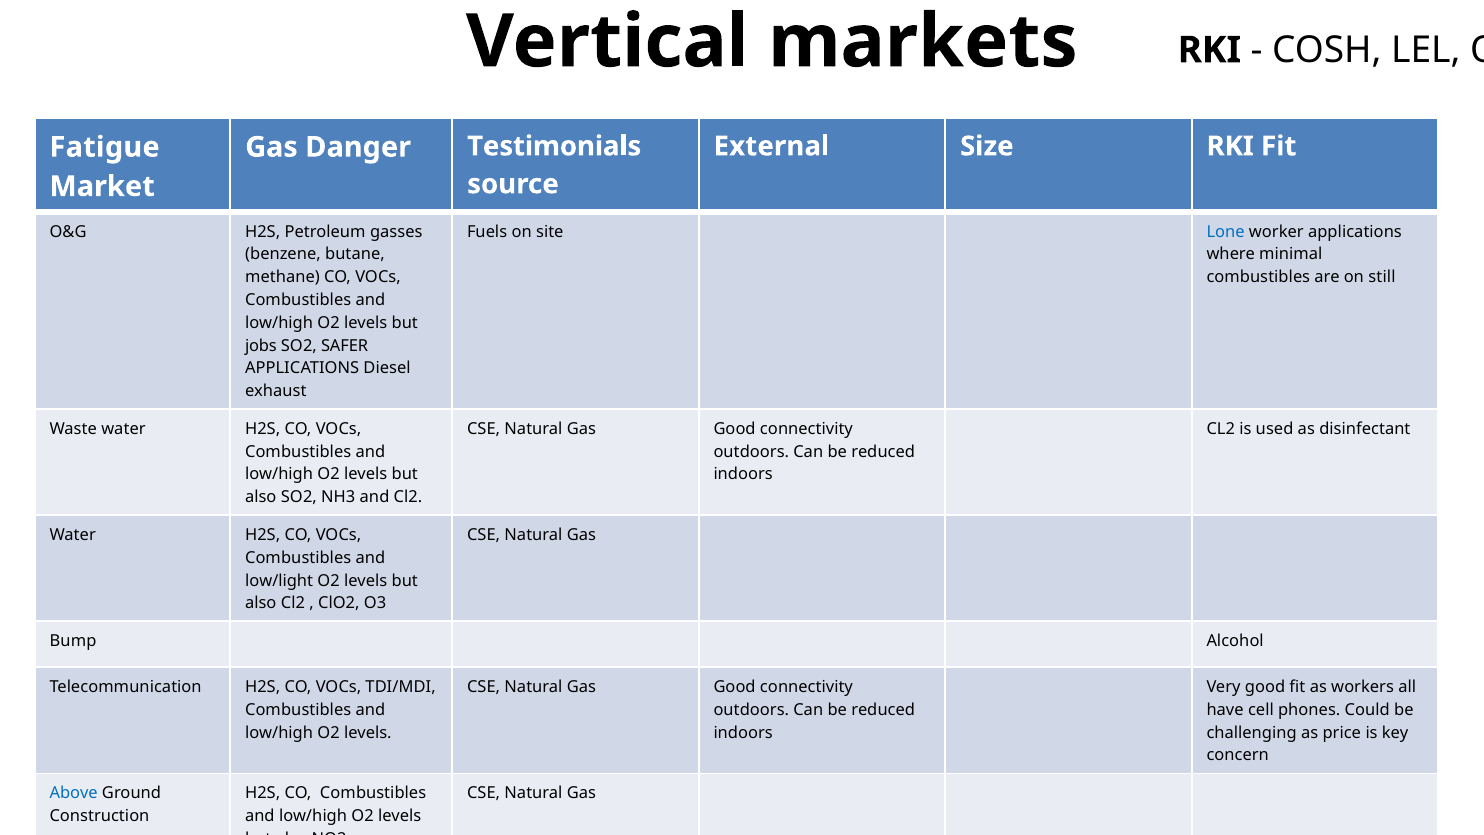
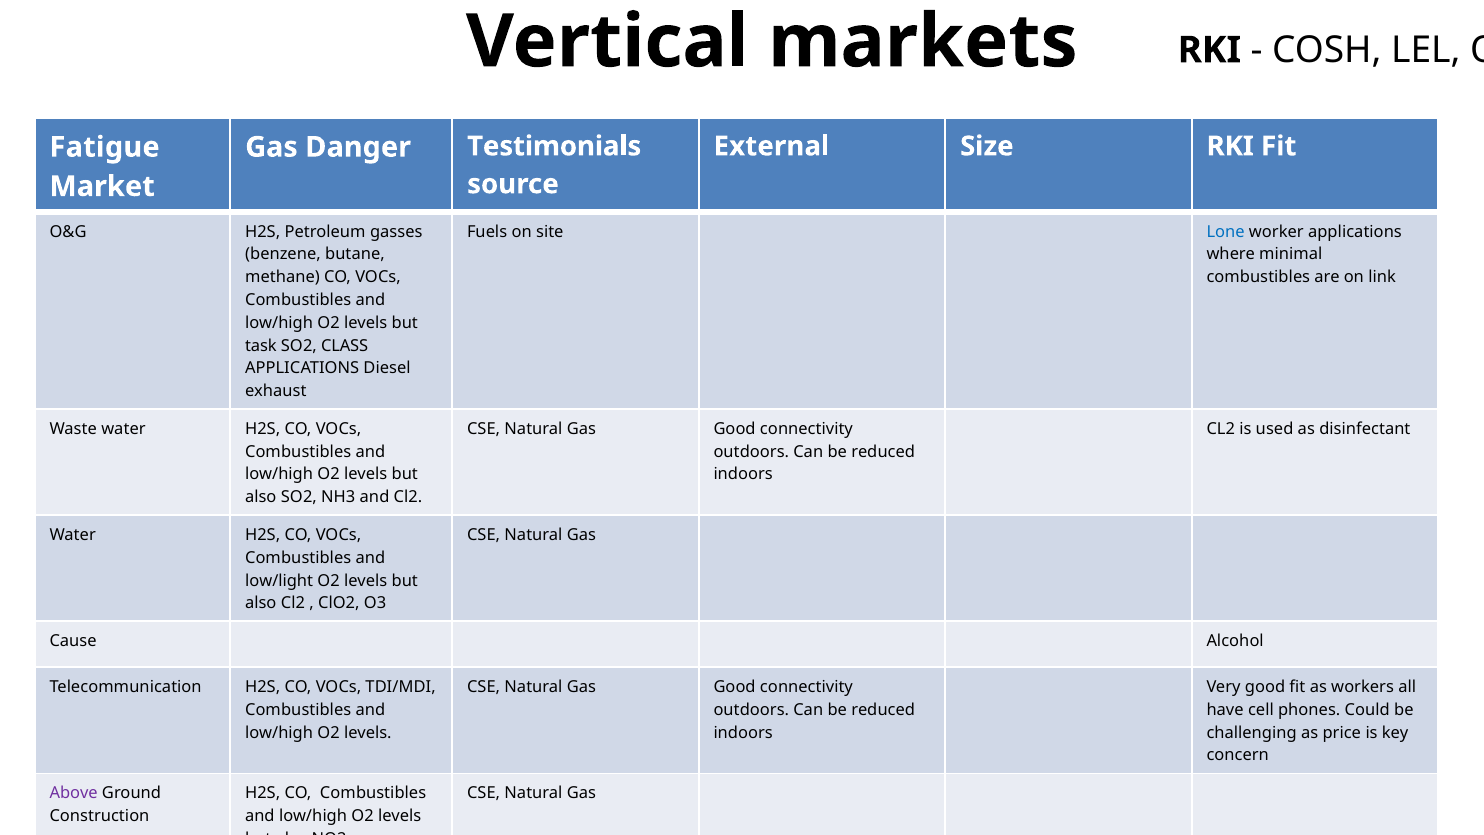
still: still -> link
jobs: jobs -> task
SAFER: SAFER -> CLASS
Bump: Bump -> Cause
Above colour: blue -> purple
